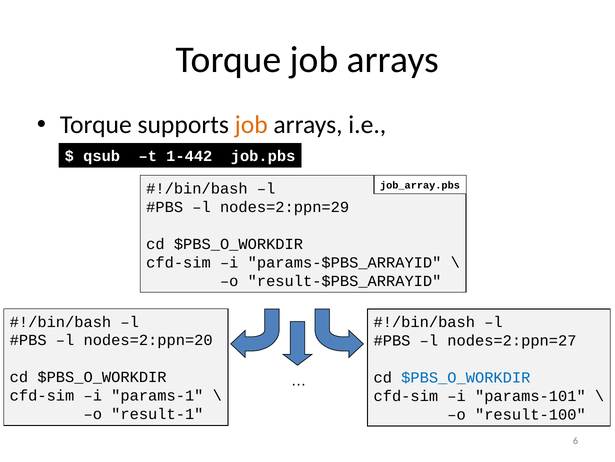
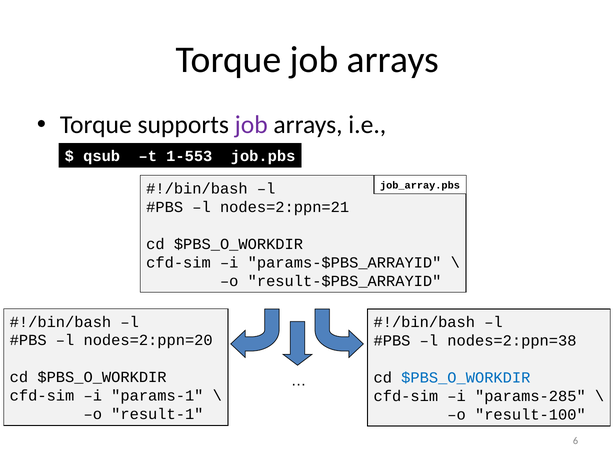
job at (251, 124) colour: orange -> purple
1-442: 1-442 -> 1-553
nodes=2:ppn=29: nodes=2:ppn=29 -> nodes=2:ppn=21
nodes=2:ppn=27: nodes=2:ppn=27 -> nodes=2:ppn=38
params-101: params-101 -> params-285
